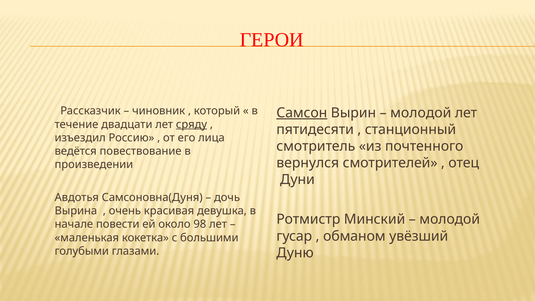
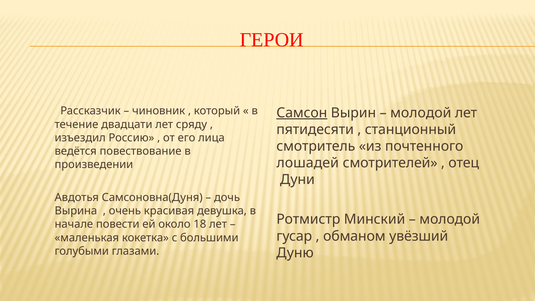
сряду underline: present -> none
вернулся: вернулся -> лошадей
98: 98 -> 18
